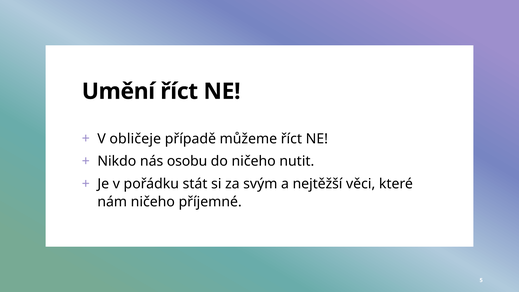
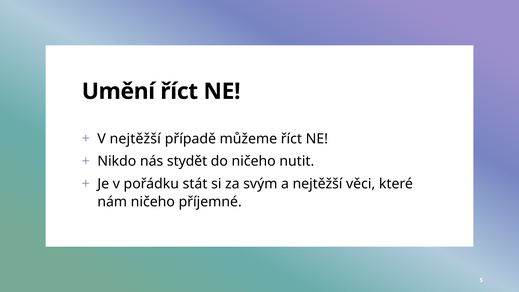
V obličeje: obličeje -> nejtěžší
osobu: osobu -> stydět
